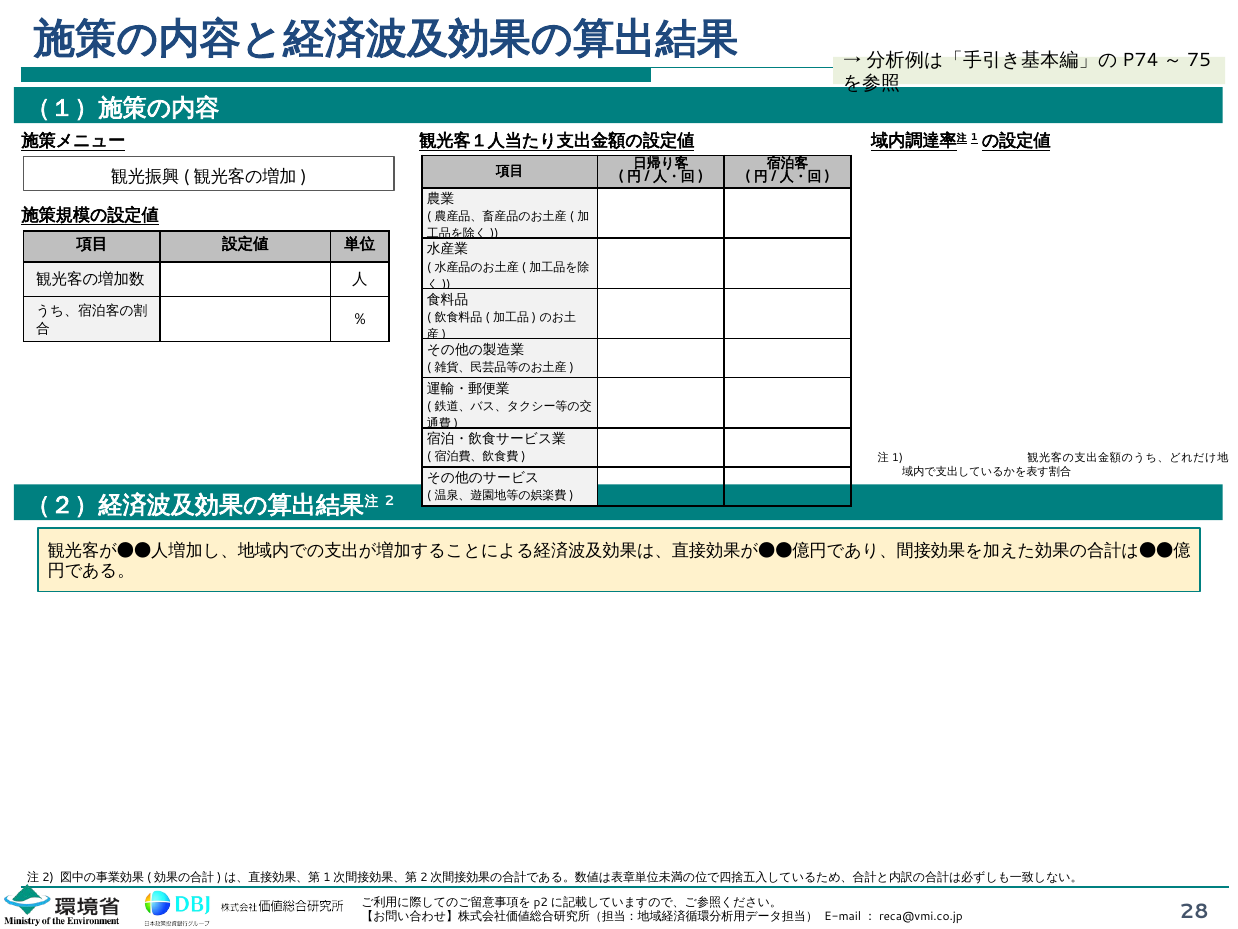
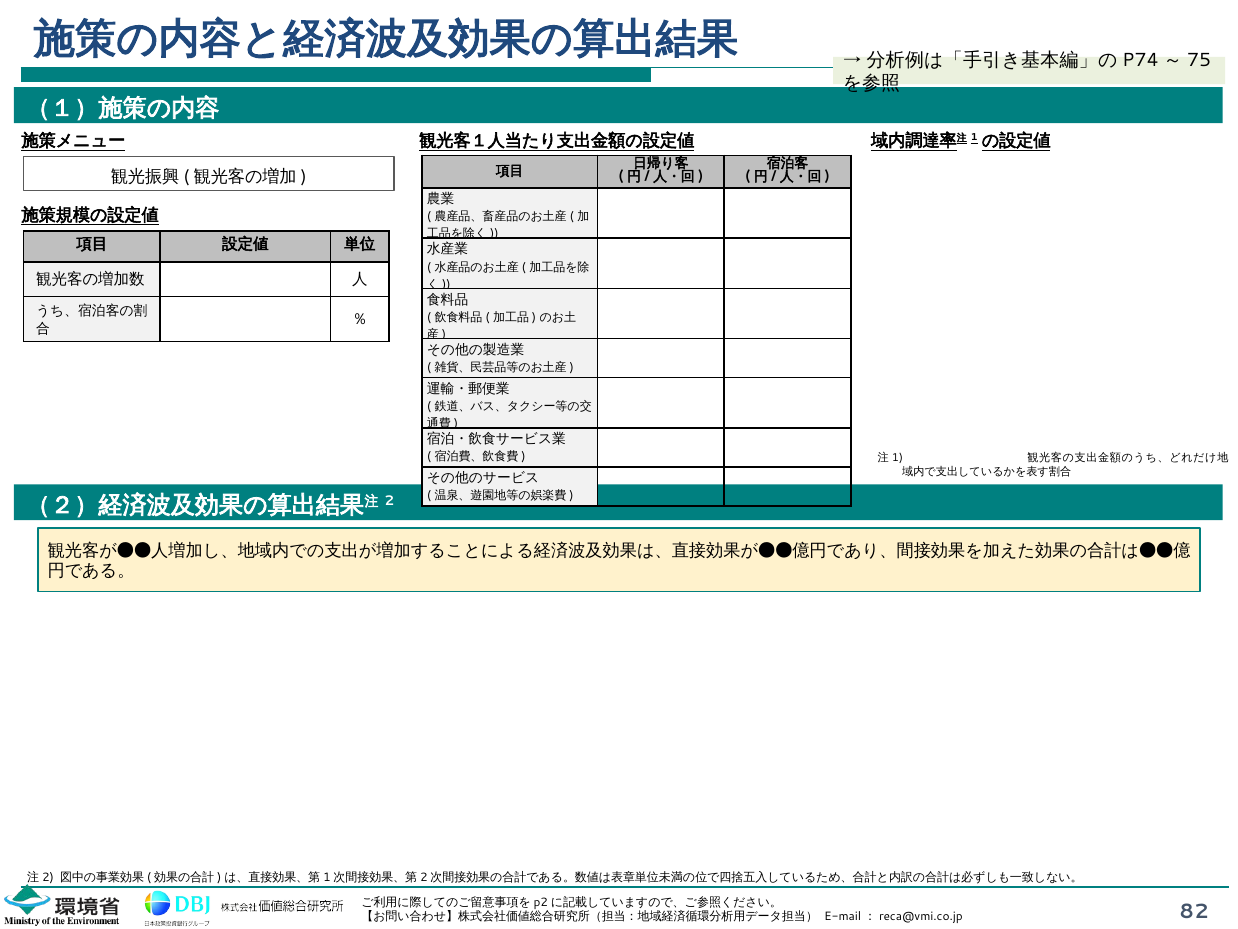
28: 28 -> 82
